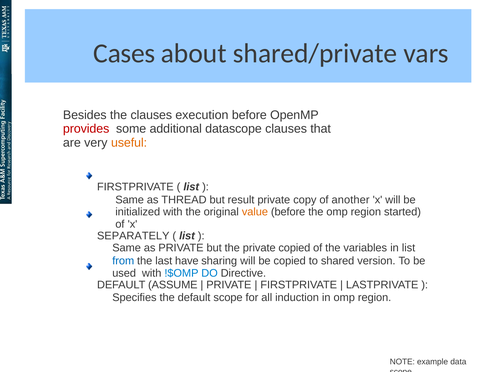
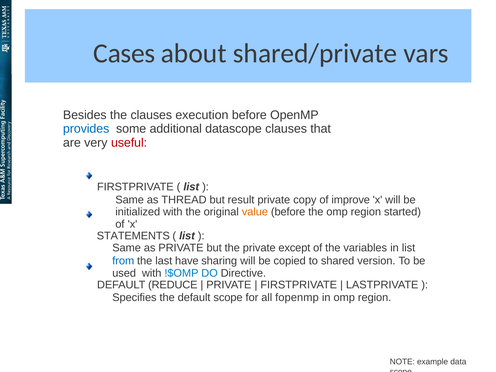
provides colour: red -> blue
useful colour: orange -> red
another: another -> improve
SEPARATELY: SEPARATELY -> STATEMENTS
private copied: copied -> except
ASSUME: ASSUME -> REDUCE
induction: induction -> fopenmp
